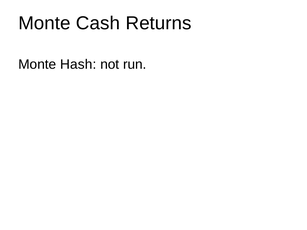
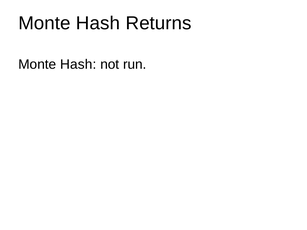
Cash at (98, 23): Cash -> Hash
